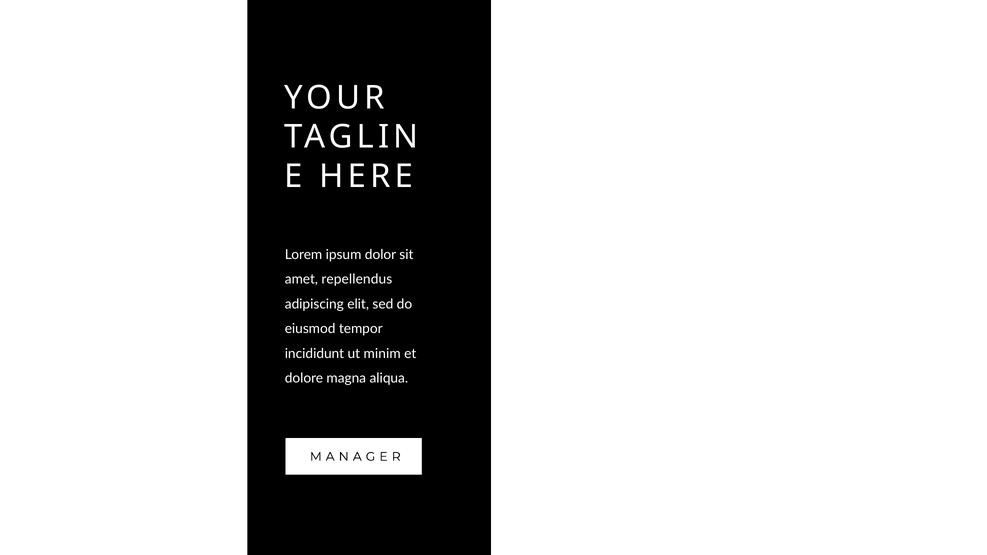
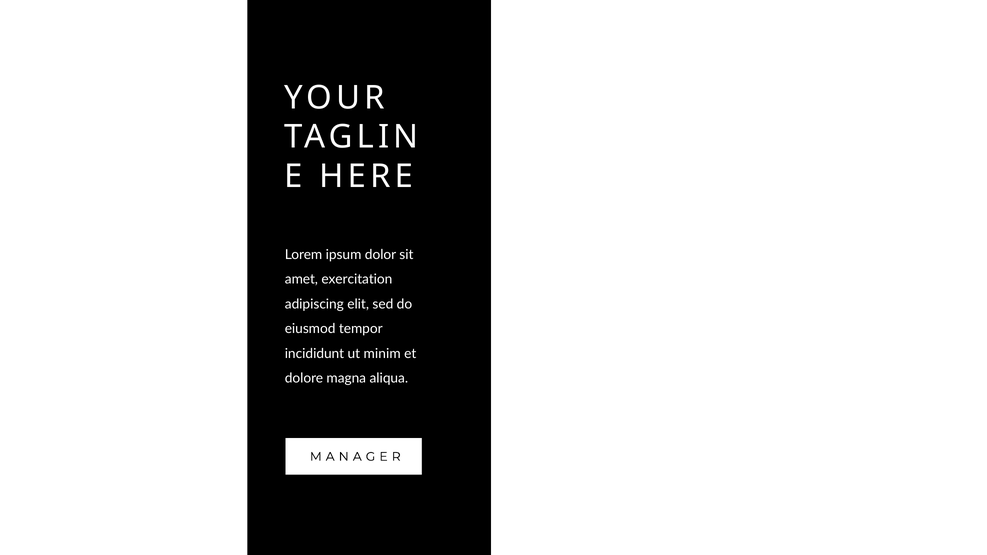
repellendus: repellendus -> exercitation
